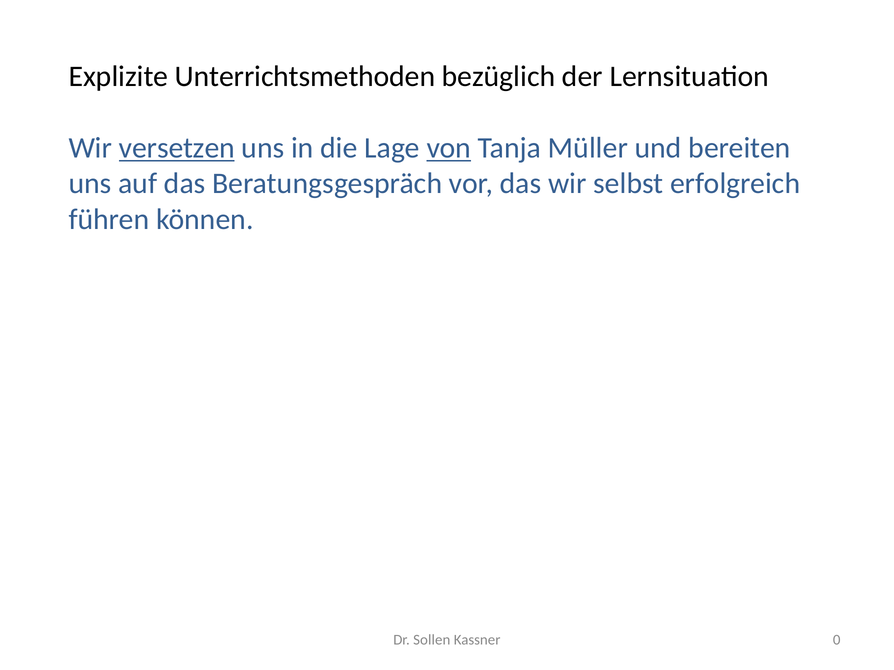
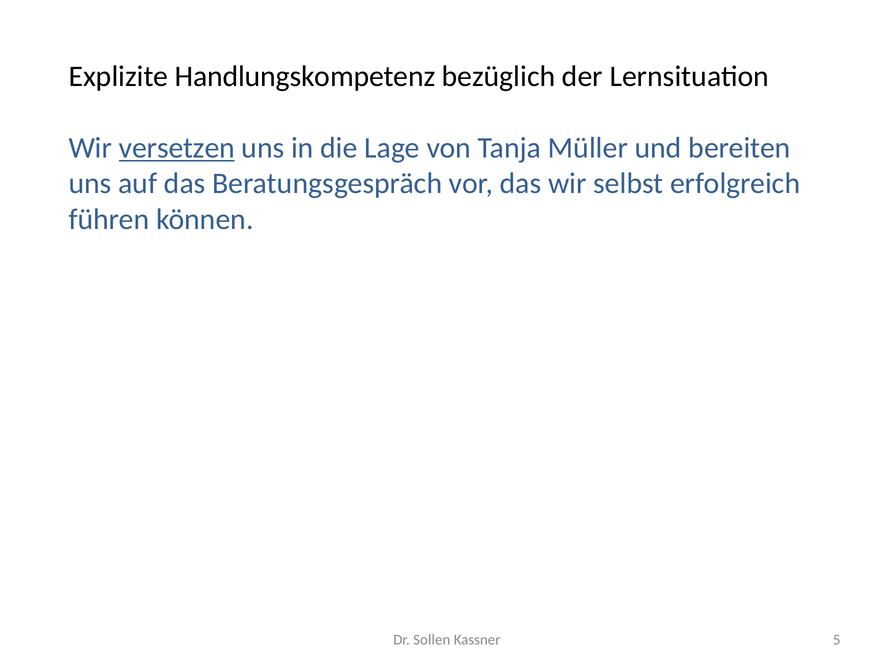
Unterrichtsmethoden: Unterrichtsmethoden -> Handlungskompetenz
von underline: present -> none
0: 0 -> 5
